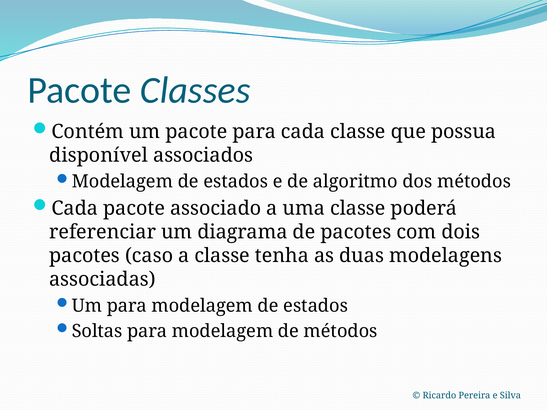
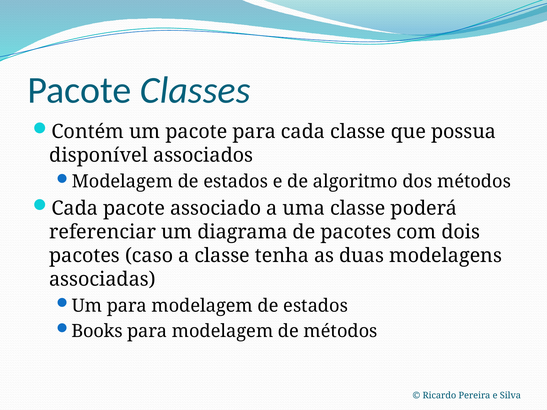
Soltas: Soltas -> Books
